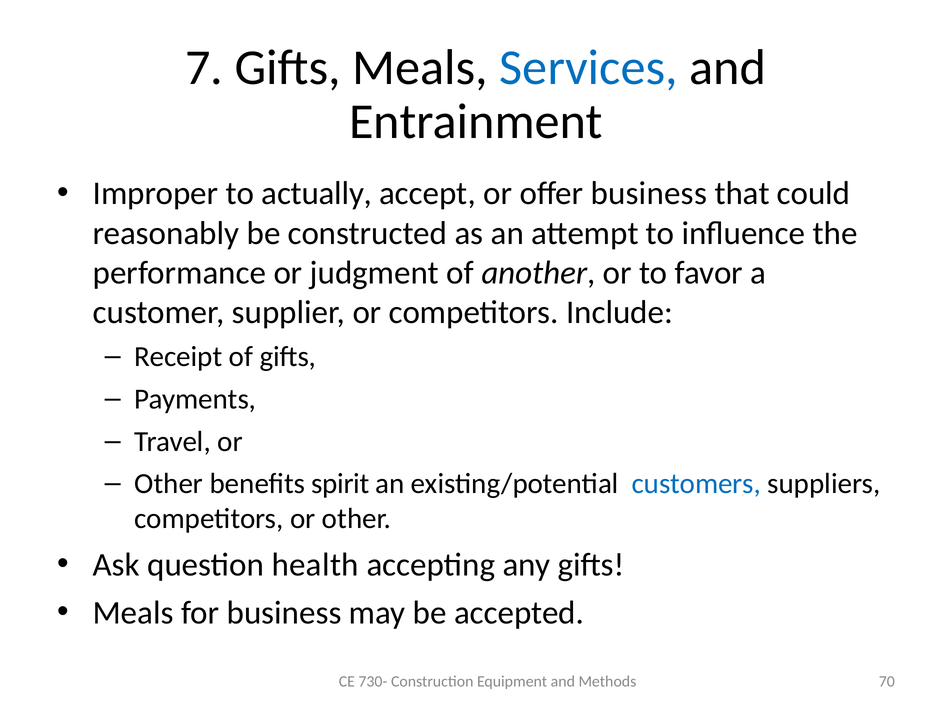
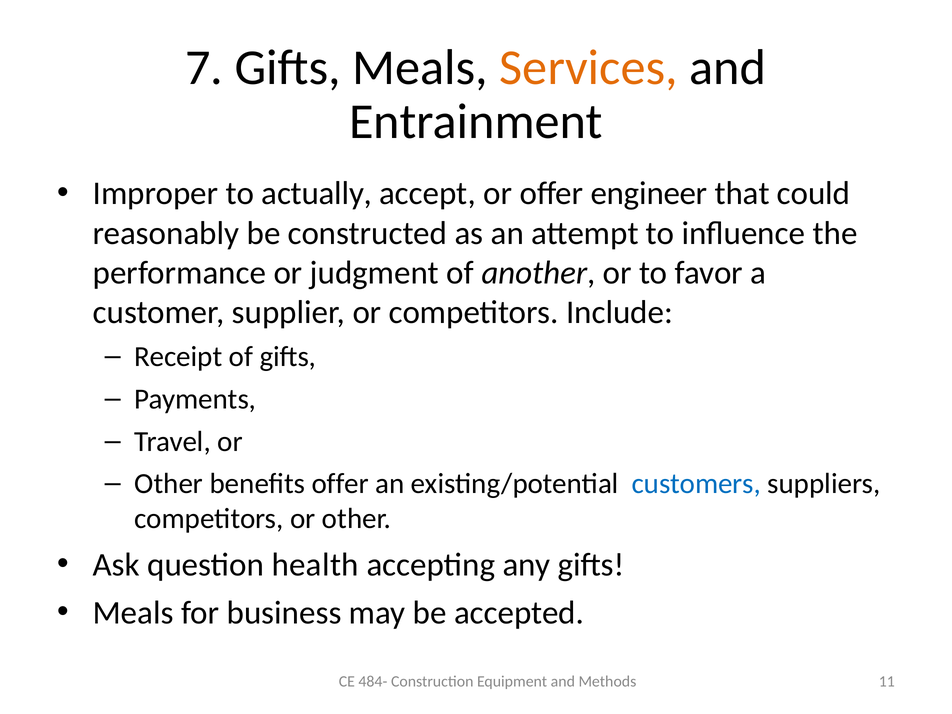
Services colour: blue -> orange
offer business: business -> engineer
benefits spirit: spirit -> offer
730-: 730- -> 484-
70: 70 -> 11
